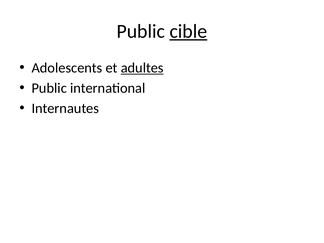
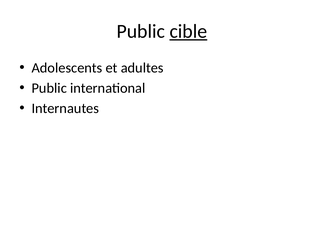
adultes underline: present -> none
